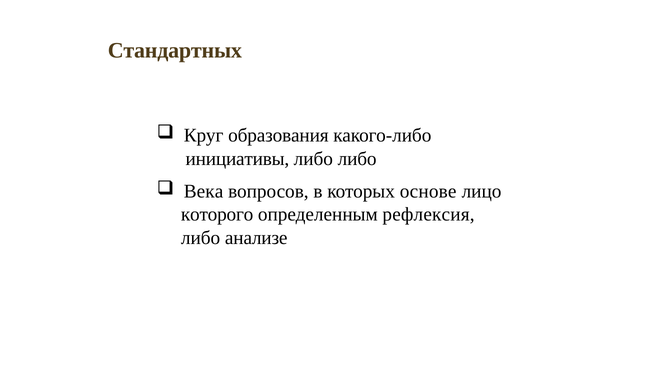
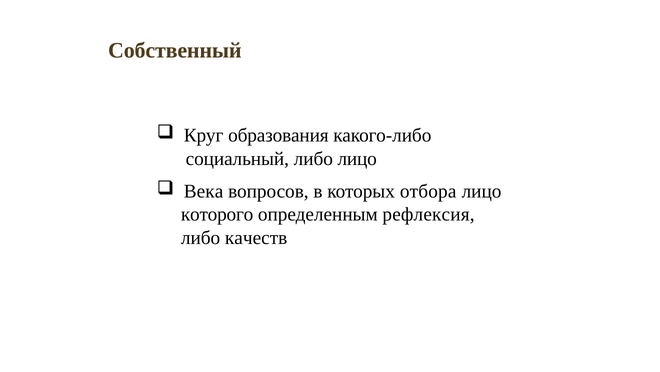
Стандартных: Стандартных -> Собственный
инициативы: инициативы -> социальный
либо либо: либо -> лицо
основе: основе -> отбора
анализе: анализе -> качеств
